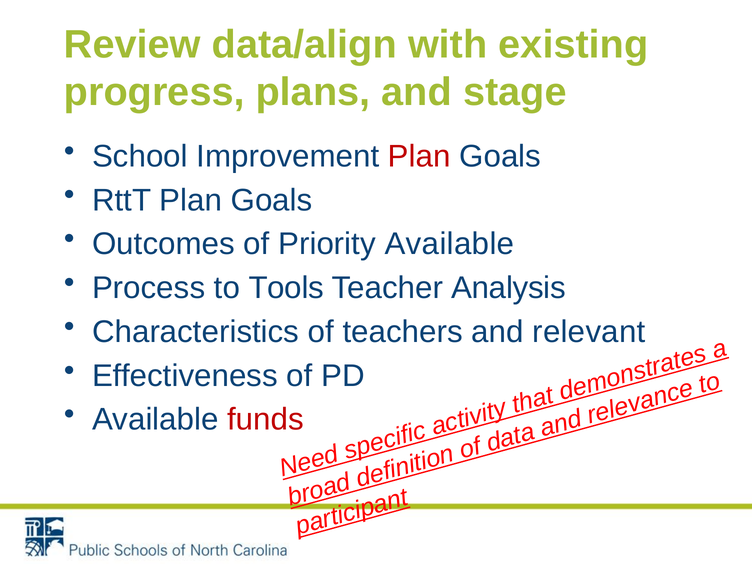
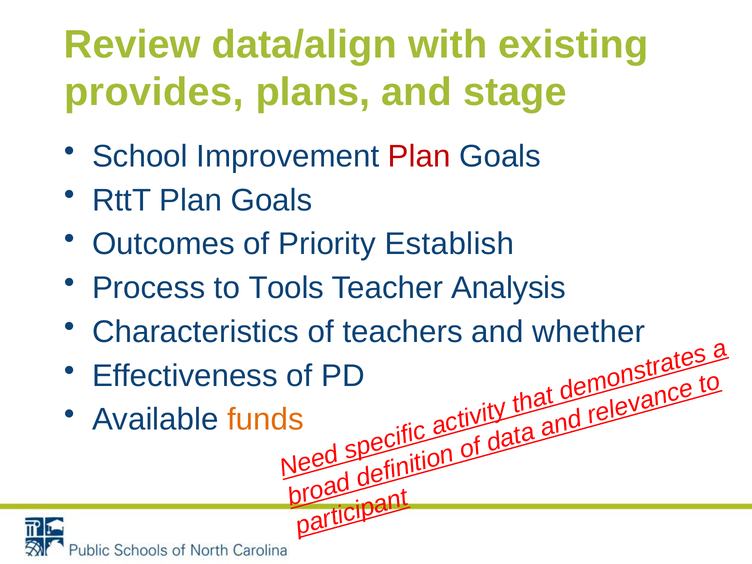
progress: progress -> provides
Priority Available: Available -> Establish
relevant: relevant -> whether
funds colour: red -> orange
